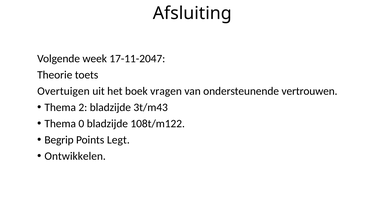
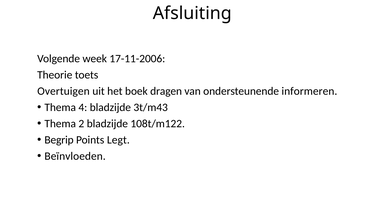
17-11-2047: 17-11-2047 -> 17-11-2006
vragen: vragen -> dragen
vertrouwen: vertrouwen -> informeren
2: 2 -> 4
0: 0 -> 2
Ontwikkelen: Ontwikkelen -> Beïnvloeden
